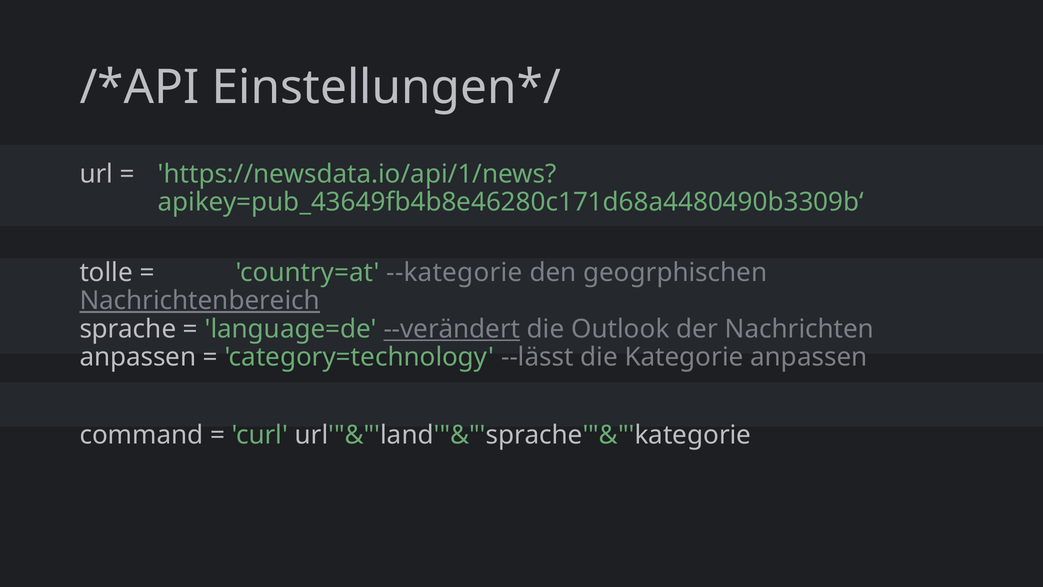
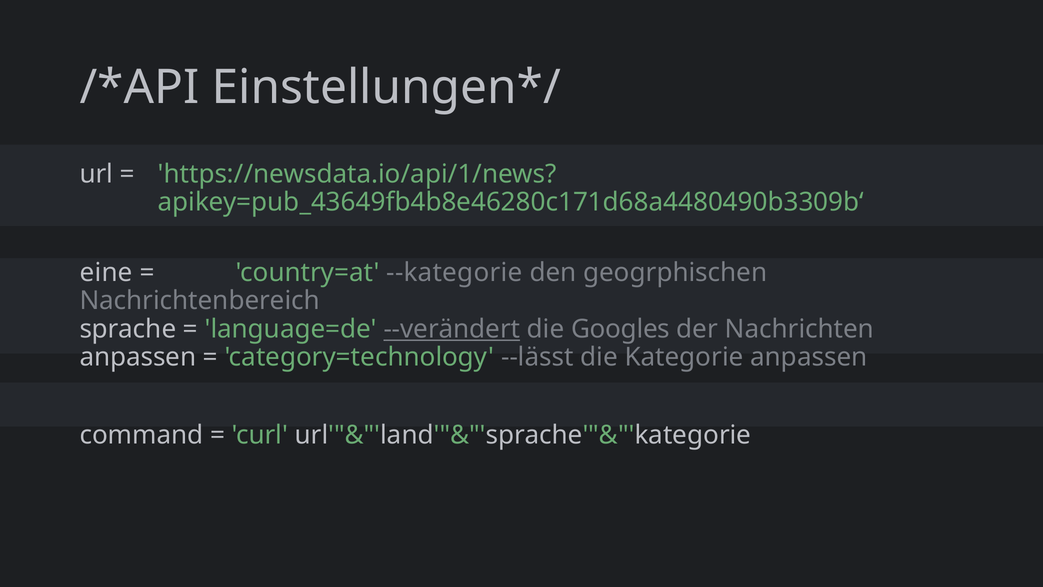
tolle: tolle -> eine
Nachrichtenbereich underline: present -> none
Outlook: Outlook -> Googles
